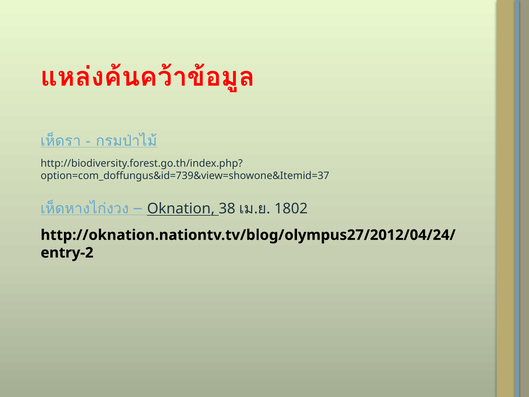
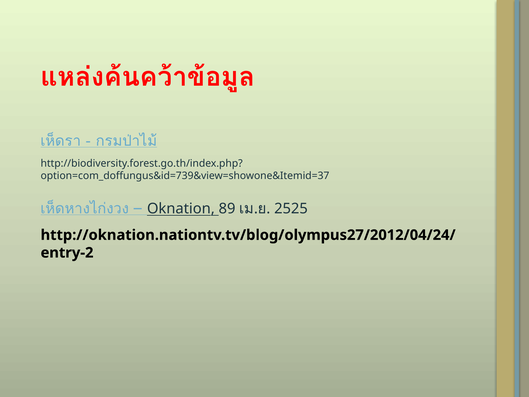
38: 38 -> 89
1802: 1802 -> 2525
